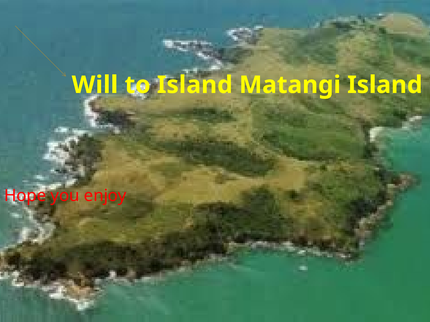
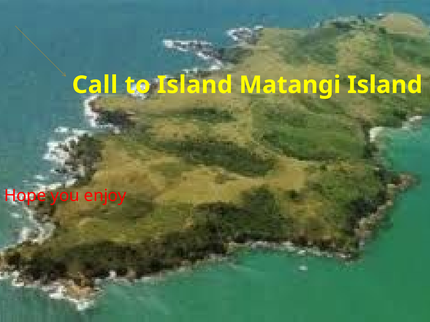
Will: Will -> Call
